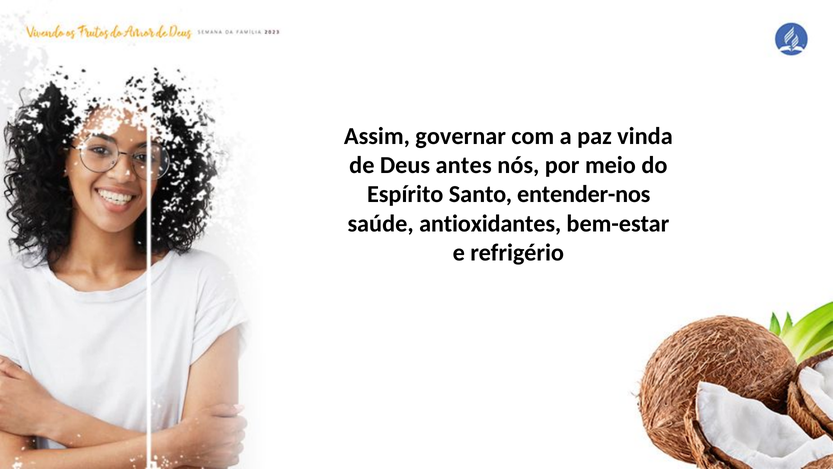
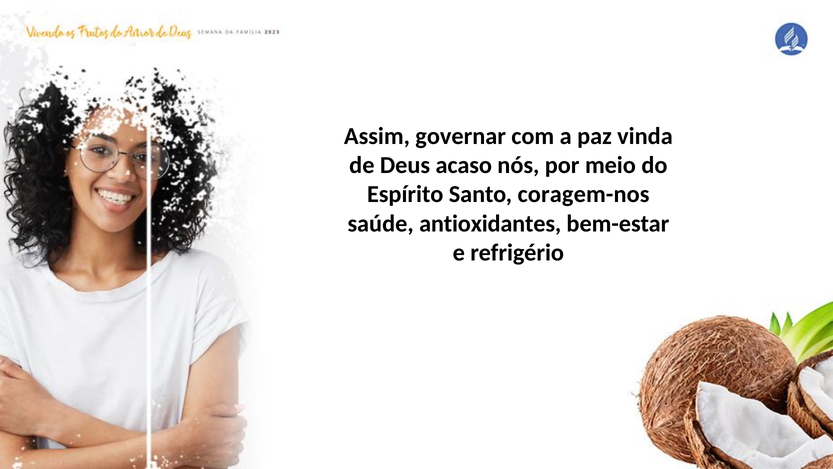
antes: antes -> acaso
entender-nos: entender-nos -> coragem-nos
